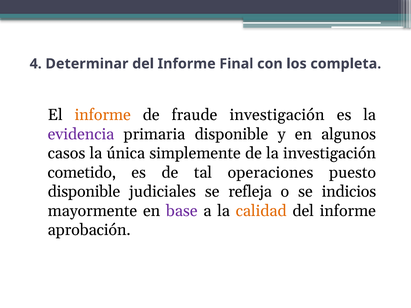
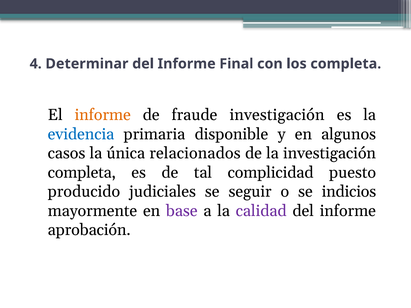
evidencia colour: purple -> blue
simplemente: simplemente -> relacionados
cometido at (82, 173): cometido -> completa
operaciones: operaciones -> complicidad
disponible at (84, 192): disponible -> producido
refleja: refleja -> seguir
calidad colour: orange -> purple
